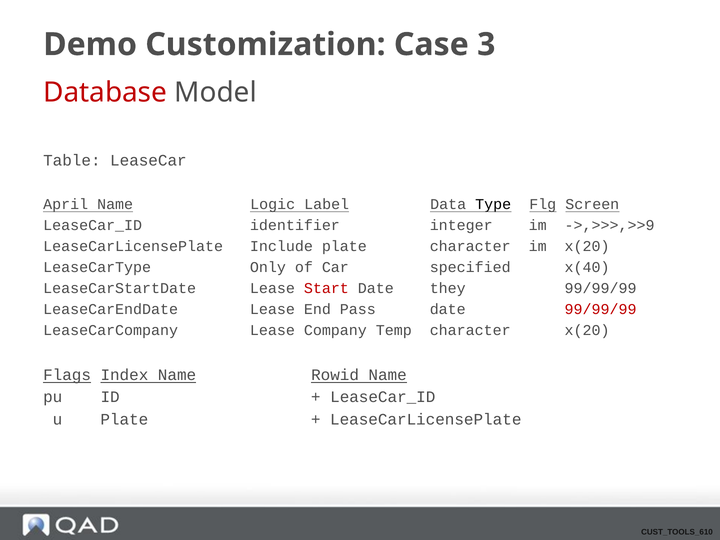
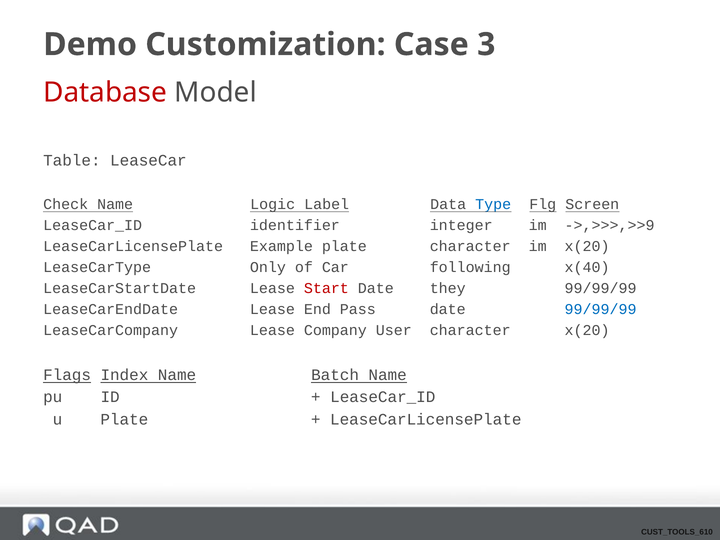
April: April -> Check
Type colour: black -> blue
Include: Include -> Example
specified: specified -> following
99/99/99 at (601, 310) colour: red -> blue
Temp: Temp -> User
Rowid: Rowid -> Batch
